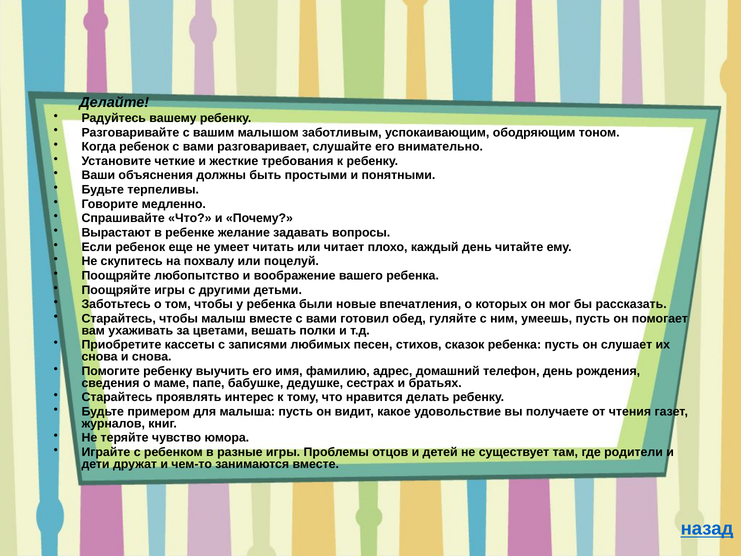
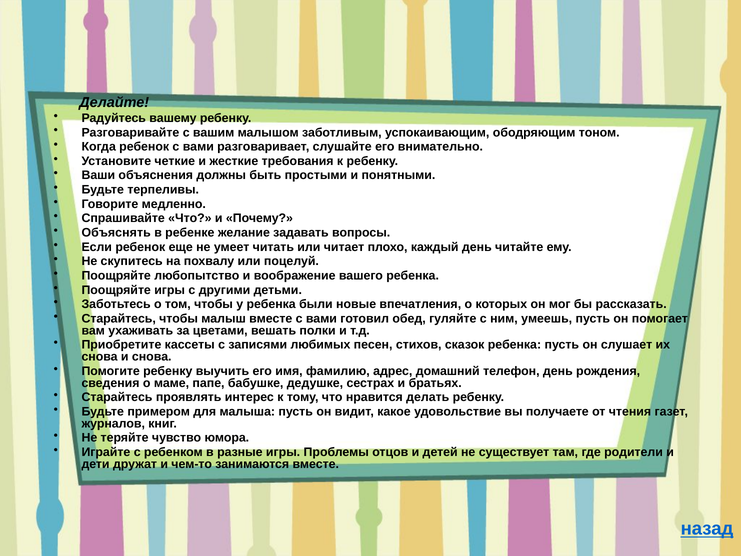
Вырастают: Вырастают -> Объяснять
